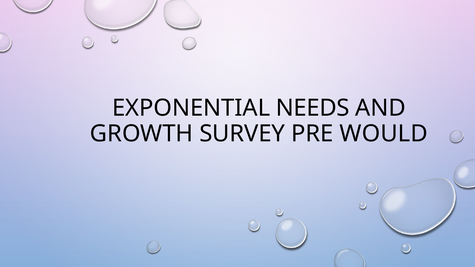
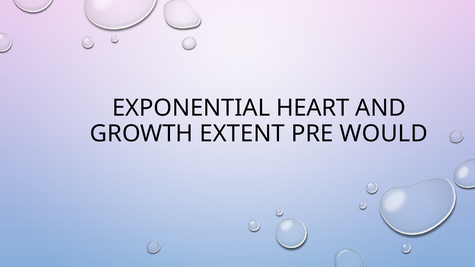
NEEDS: NEEDS -> HEART
SURVEY: SURVEY -> EXTENT
